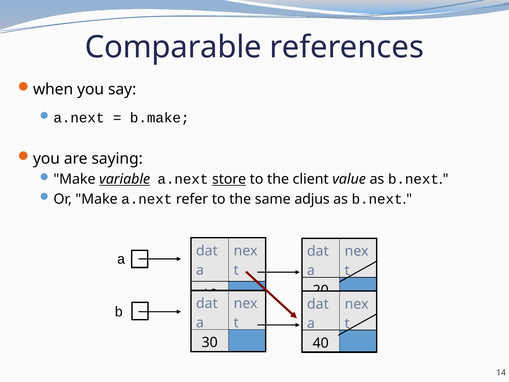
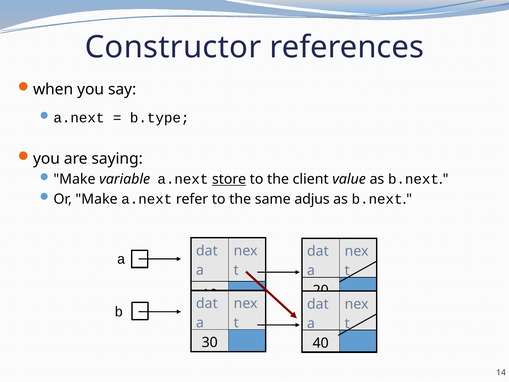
Comparable: Comparable -> Constructor
b.make: b.make -> b.type
variable underline: present -> none
